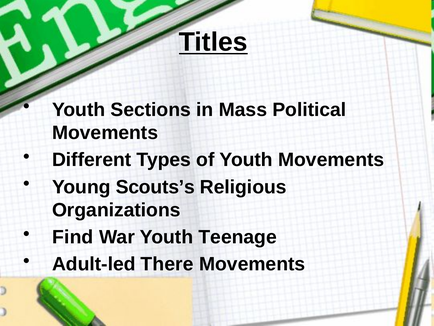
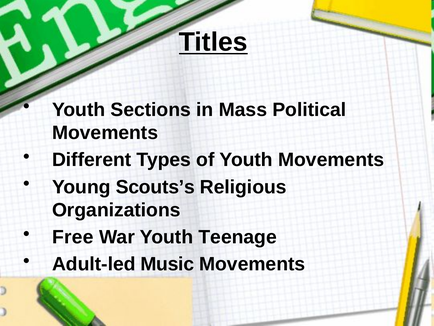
Find: Find -> Free
There: There -> Music
